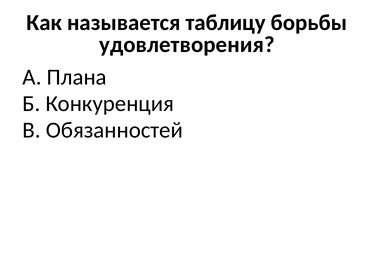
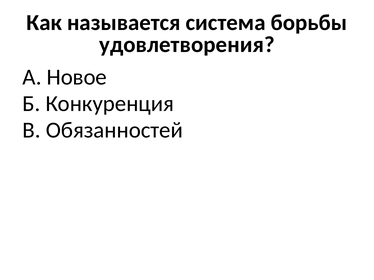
таблицу: таблицу -> система
Плана: Плана -> Новое
